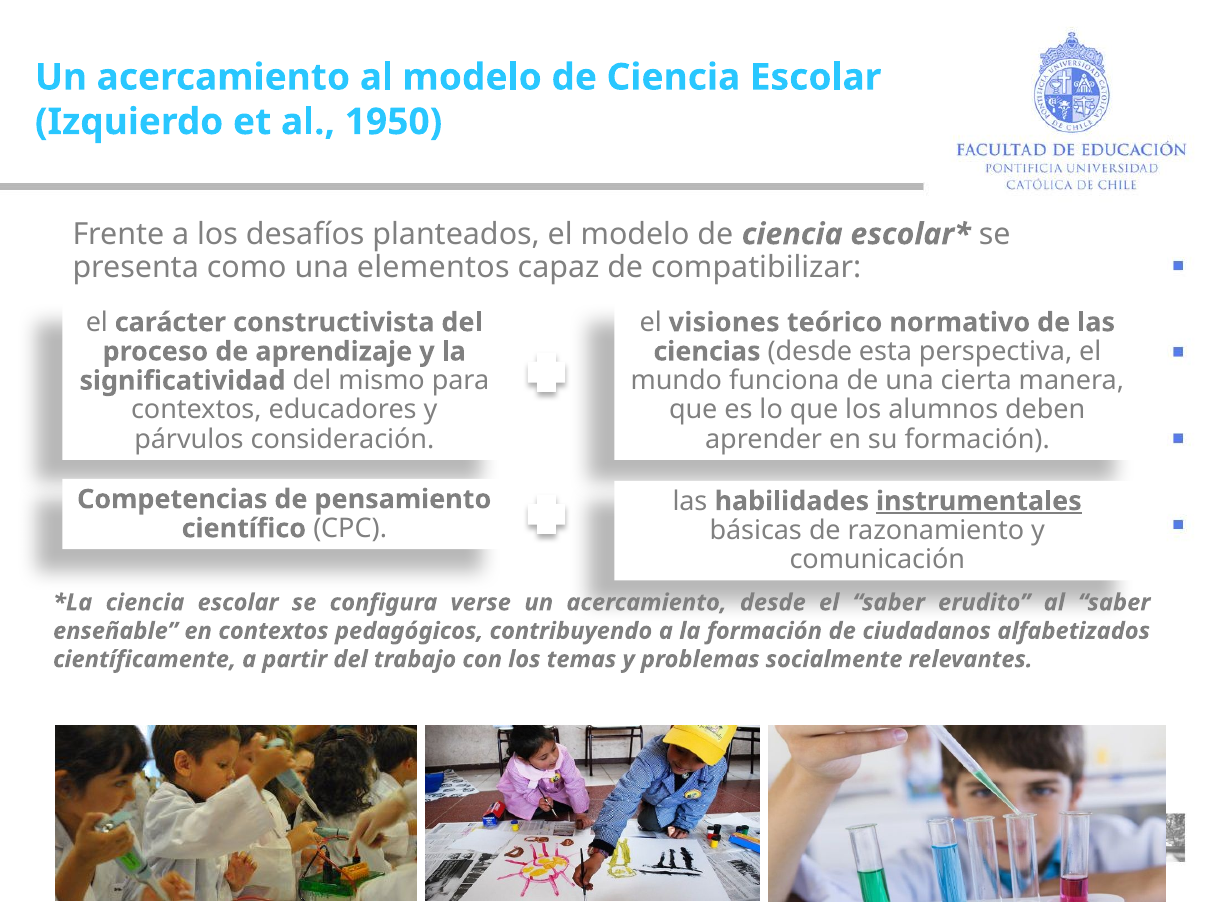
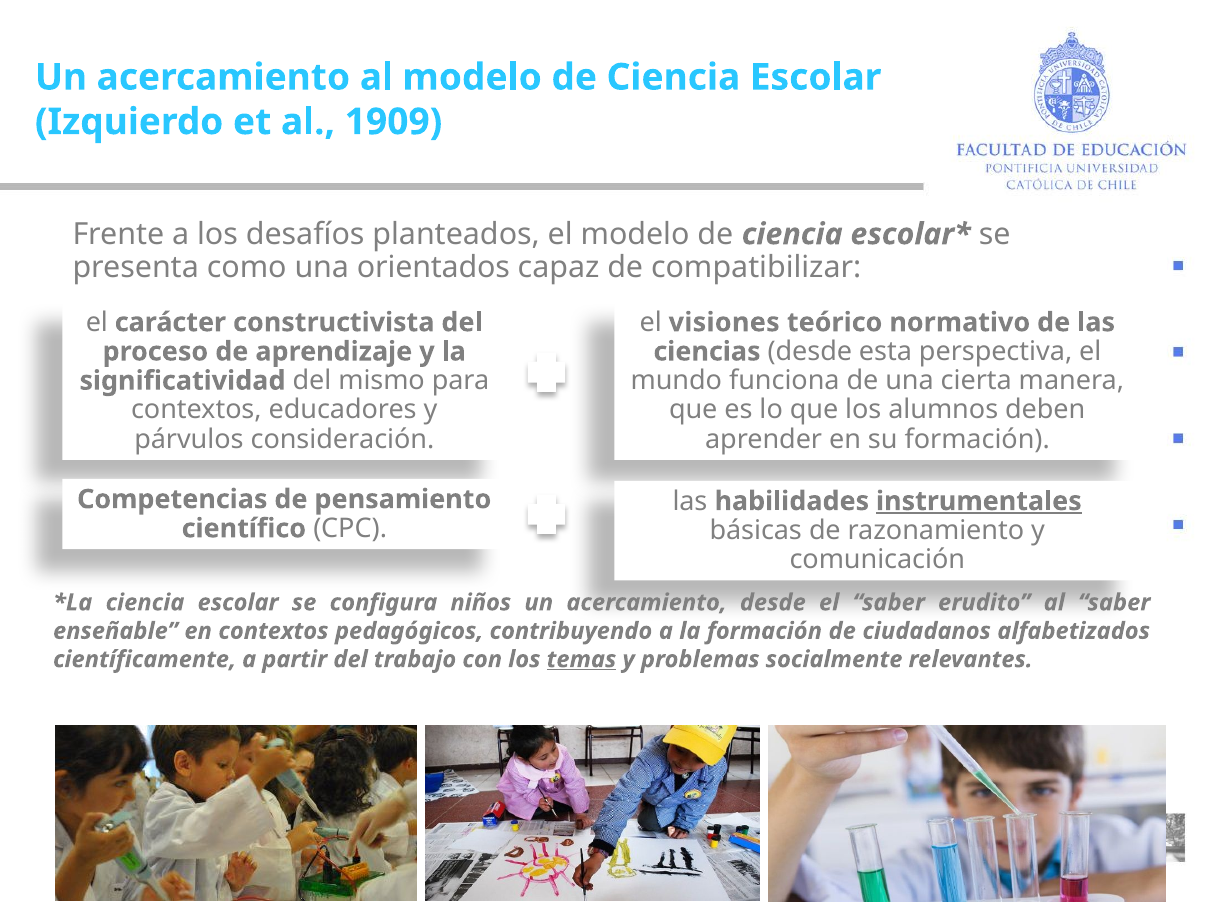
1950: 1950 -> 1909
elementos: elementos -> orientados
verse: verse -> niños
temas underline: none -> present
